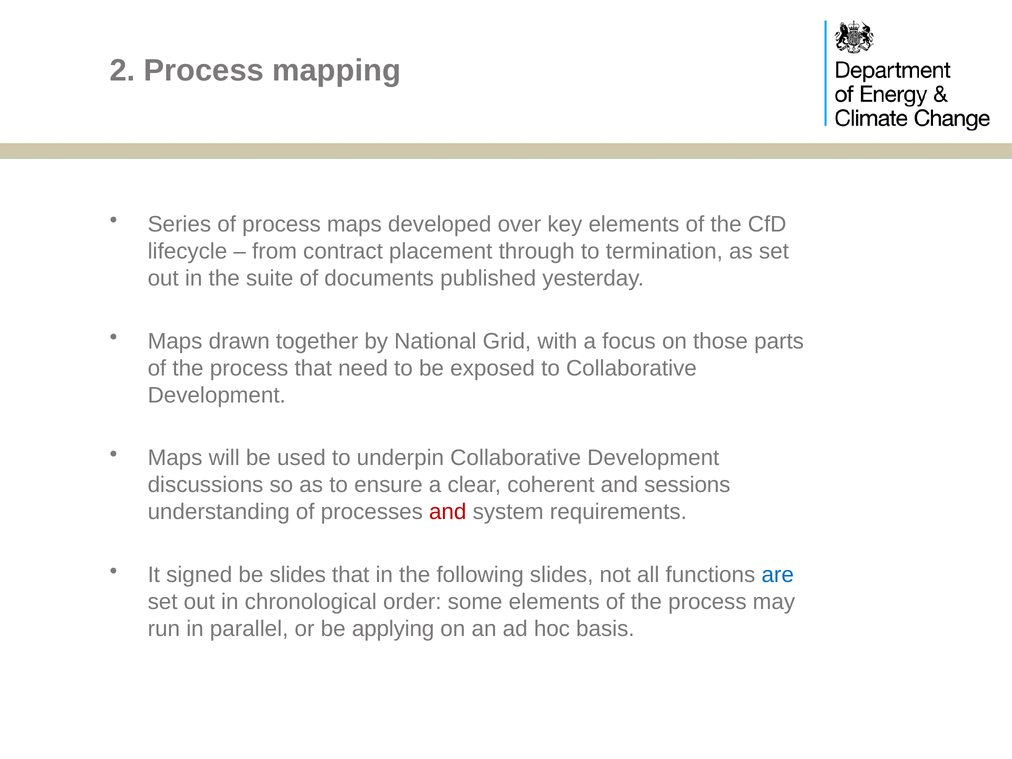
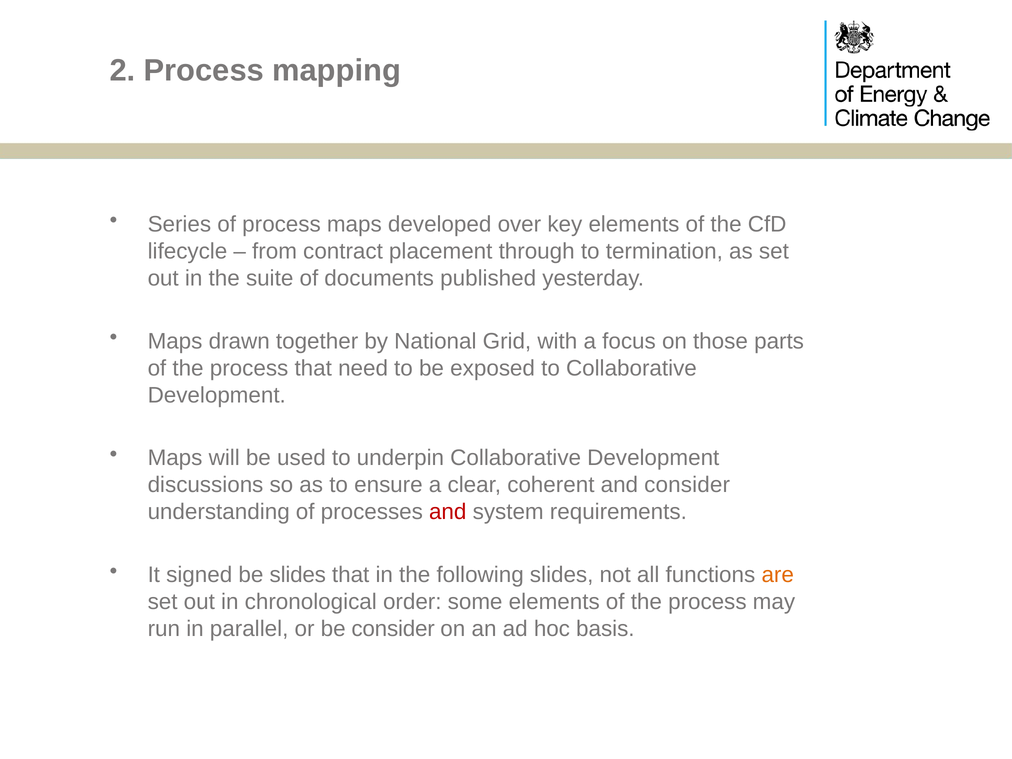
and sessions: sessions -> consider
are colour: blue -> orange
be applying: applying -> consider
